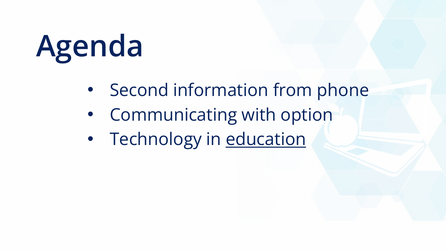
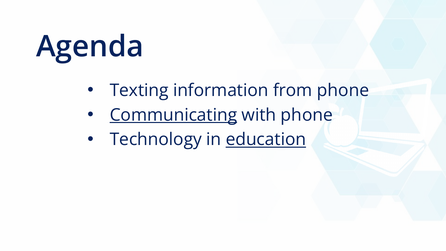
Second: Second -> Texting
Communicating underline: none -> present
with option: option -> phone
